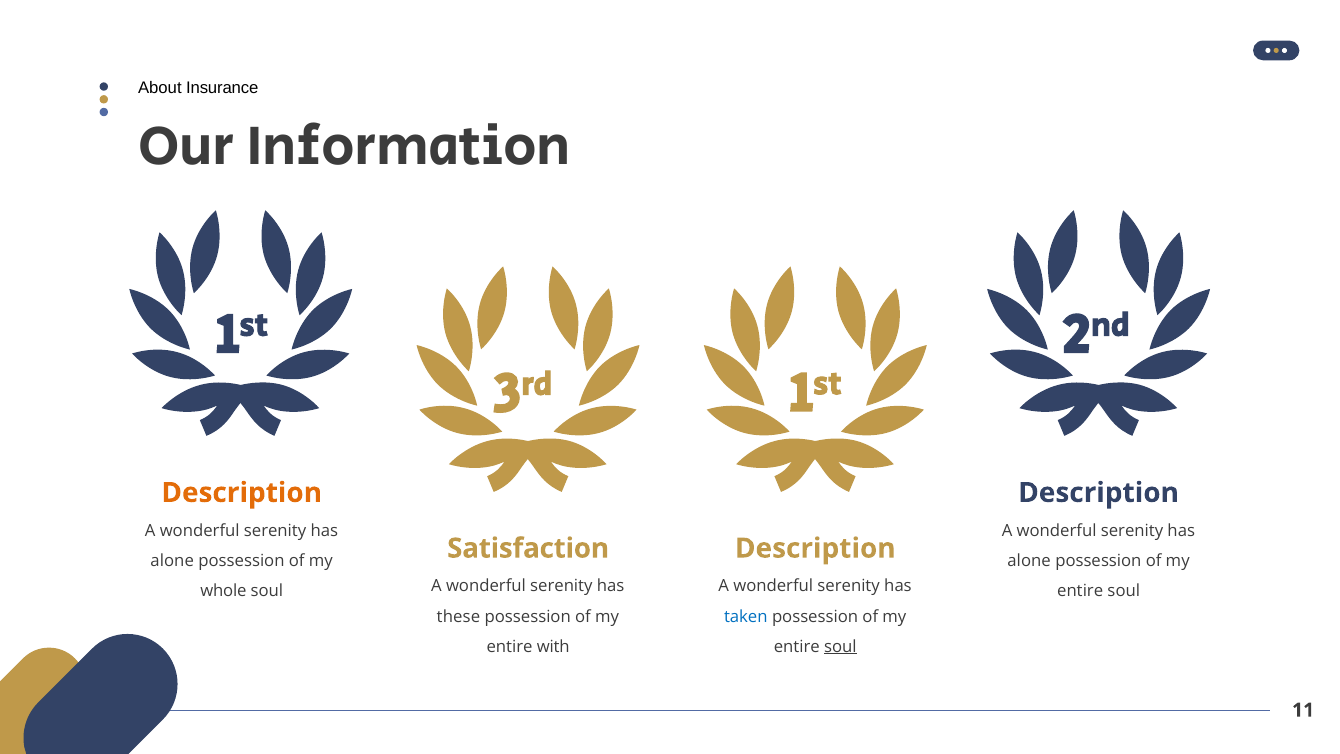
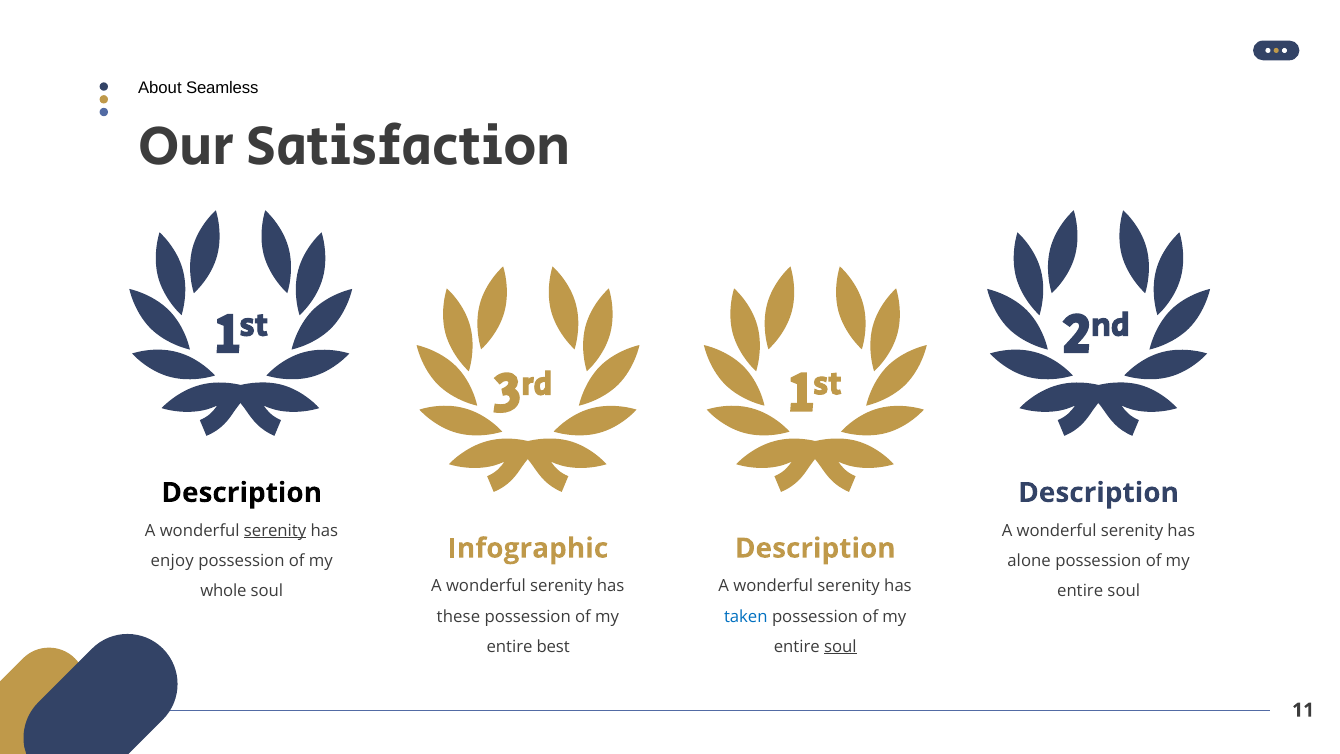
Insurance: Insurance -> Seamless
Information: Information -> Satisfaction
Description at (242, 493) colour: orange -> black
serenity at (275, 531) underline: none -> present
Satisfaction: Satisfaction -> Infographic
alone at (172, 561): alone -> enjoy
with: with -> best
